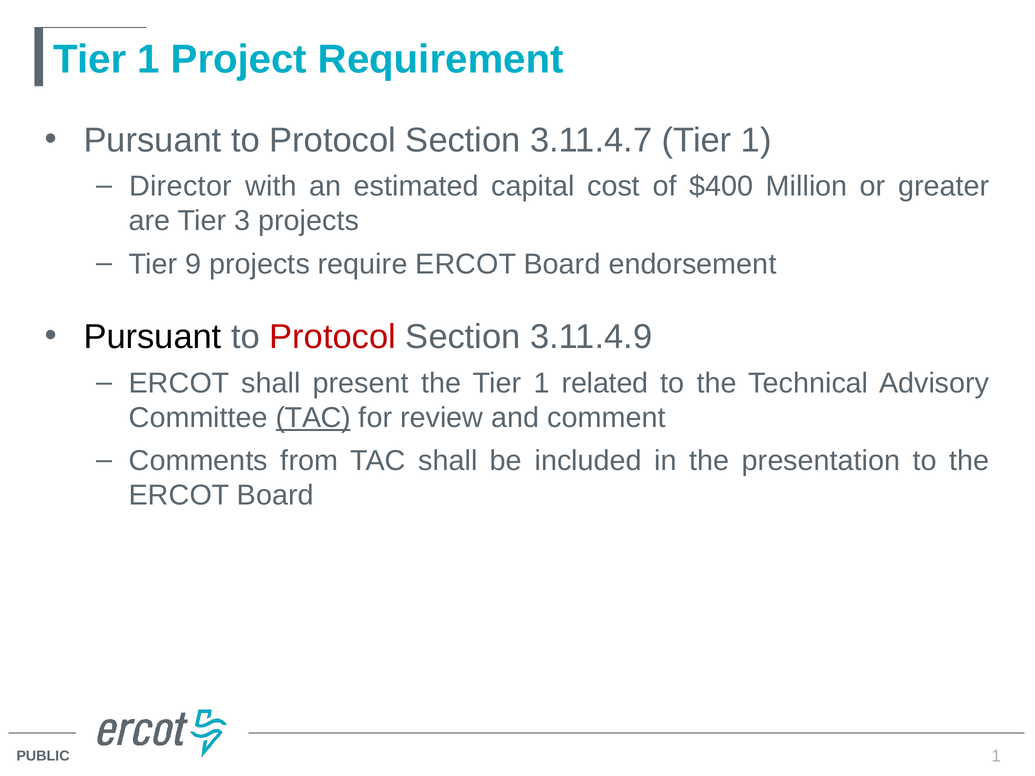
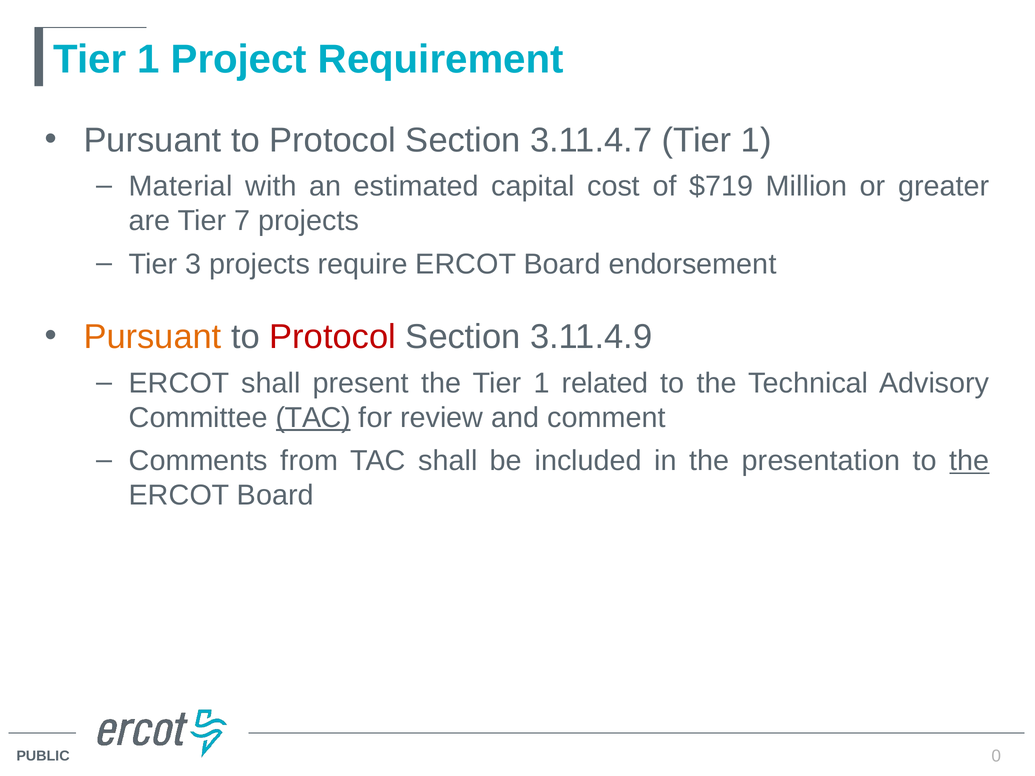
Director: Director -> Material
$400: $400 -> $719
3: 3 -> 7
9: 9 -> 3
Pursuant at (152, 337) colour: black -> orange
the at (969, 461) underline: none -> present
1 at (996, 756): 1 -> 0
